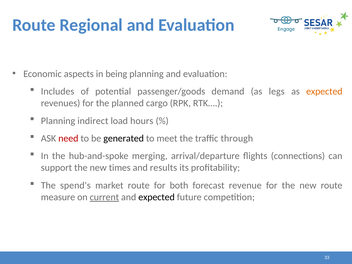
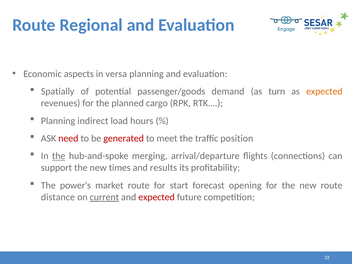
being: being -> versa
Includes: Includes -> Spatially
legs: legs -> turn
generated colour: black -> red
through: through -> position
the at (59, 156) underline: none -> present
spend's: spend's -> power's
both: both -> start
revenue: revenue -> opening
measure: measure -> distance
expected at (157, 197) colour: black -> red
